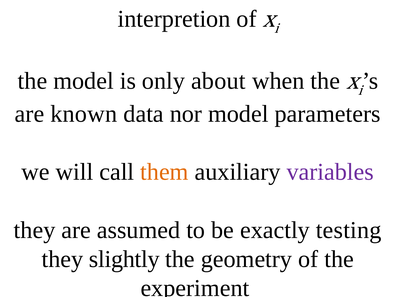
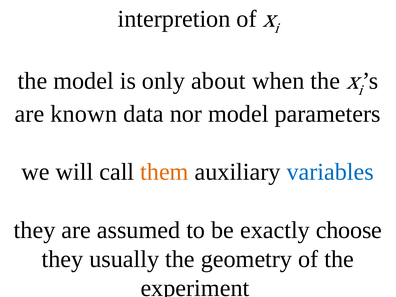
variables colour: purple -> blue
testing: testing -> choose
slightly: slightly -> usually
